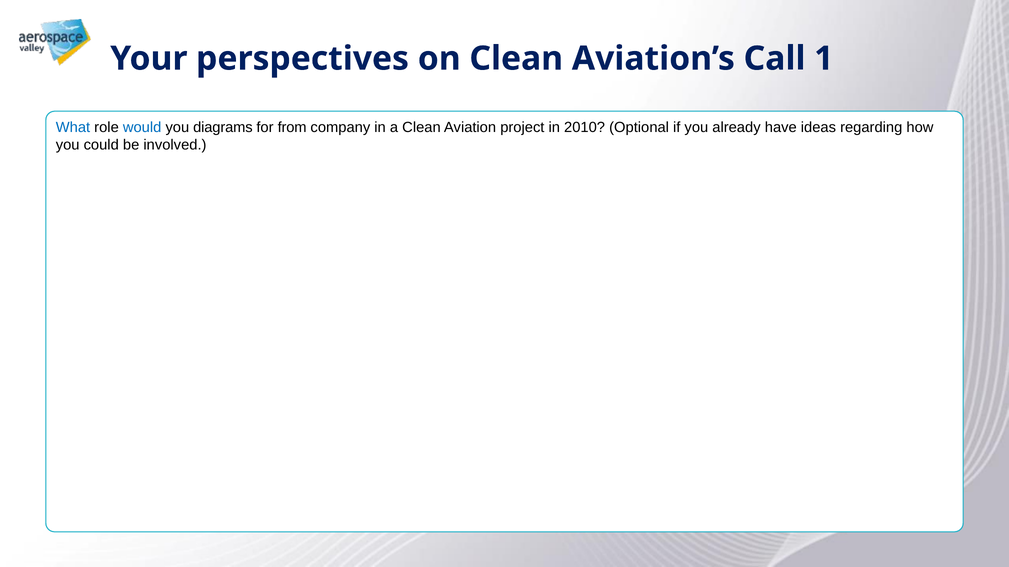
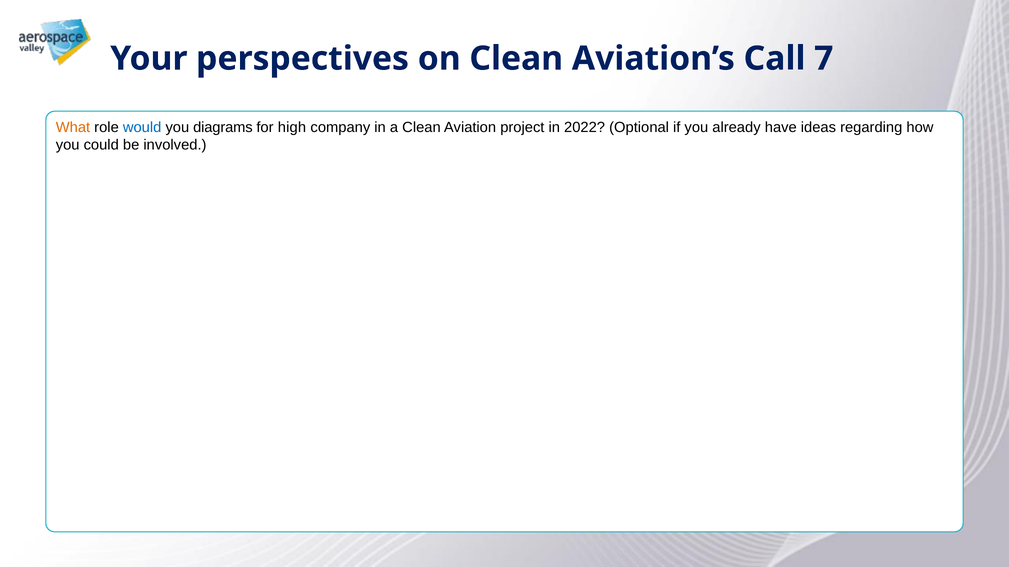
1: 1 -> 7
What colour: blue -> orange
from: from -> high
2010: 2010 -> 2022
